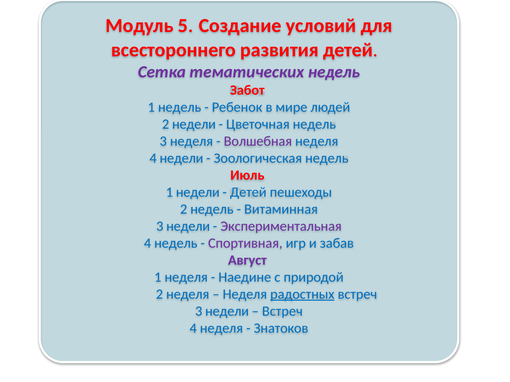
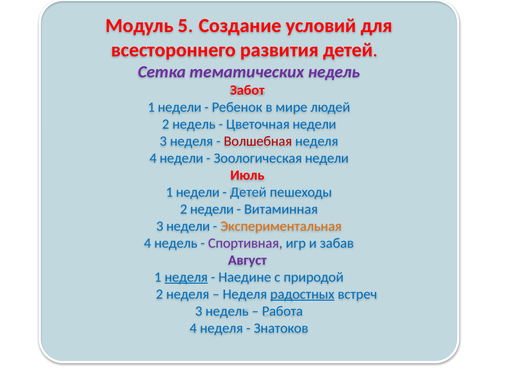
недель at (180, 107): недель -> недели
2 недели: недели -> недель
Цветочная недель: недель -> недели
Волшебная colour: purple -> red
Зоологическая недель: недель -> недели
2 недель: недель -> недели
Экспериментальная colour: purple -> orange
неделя at (186, 277) underline: none -> present
недели at (227, 312): недели -> недель
Встреч at (282, 312): Встреч -> Работа
